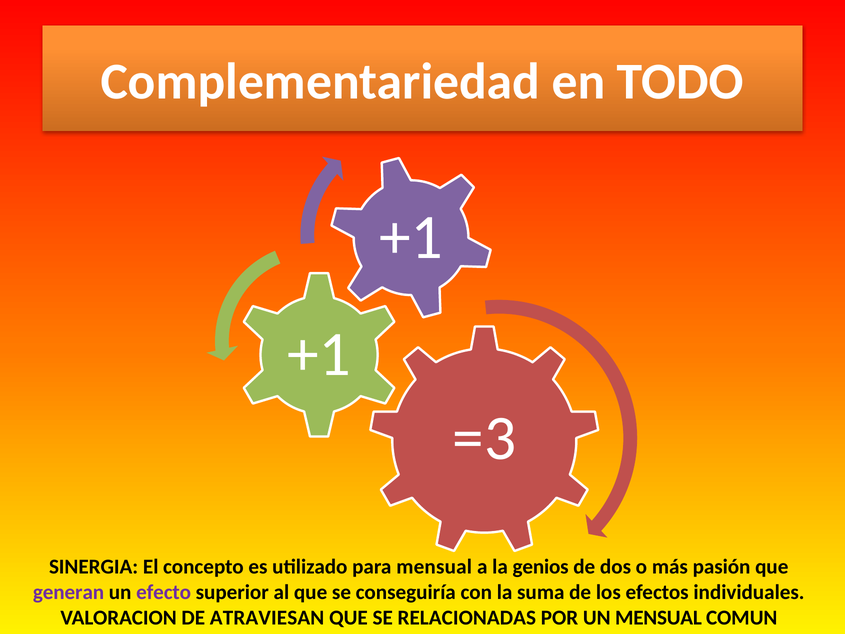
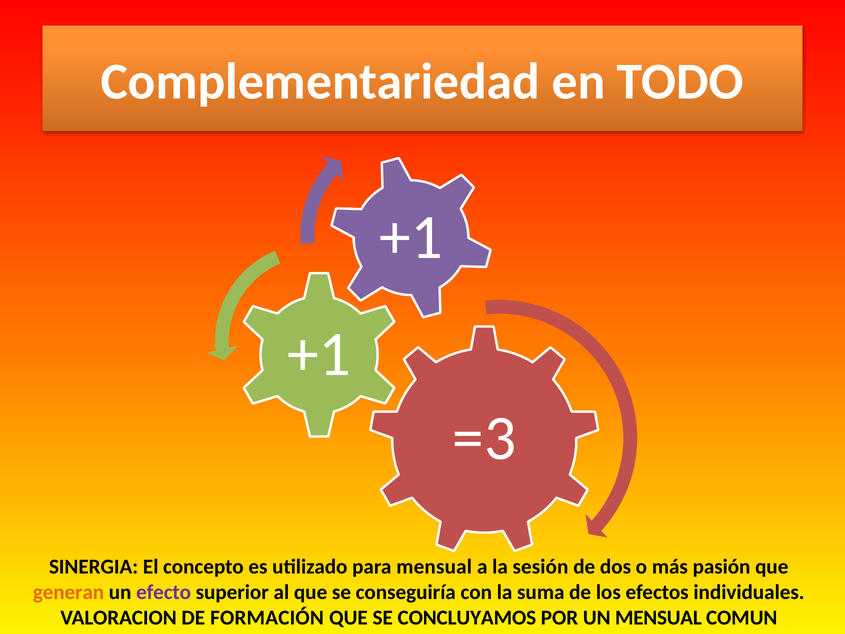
genios: genios -> sesión
generan colour: purple -> orange
ATRAVIESAN: ATRAVIESAN -> FORMACIÓN
RELACIONADAS: RELACIONADAS -> CONCLUYAMOS
